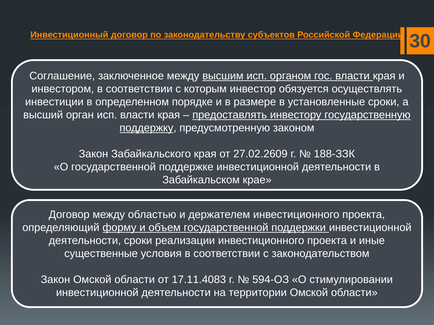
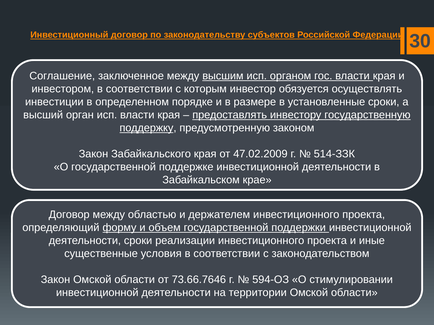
27.02.2609: 27.02.2609 -> 47.02.2009
188-ЗЗК: 188-ЗЗК -> 514-ЗЗК
17.11.4083: 17.11.4083 -> 73.66.7646
